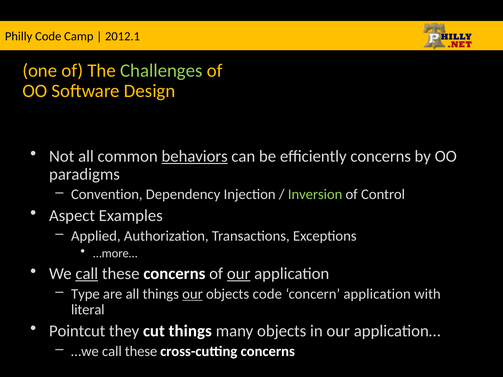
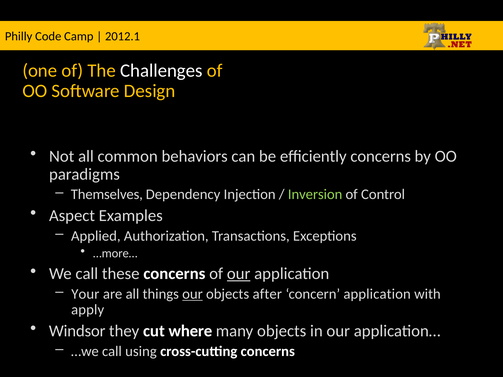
Challenges colour: light green -> white
behaviors underline: present -> none
Convention: Convention -> Themselves
call at (87, 274) underline: present -> none
Type: Type -> Your
objects code: code -> after
literal: literal -> apply
Pointcut: Pointcut -> Windsor
cut things: things -> where
…we call these: these -> using
